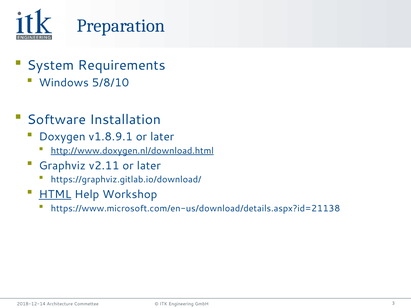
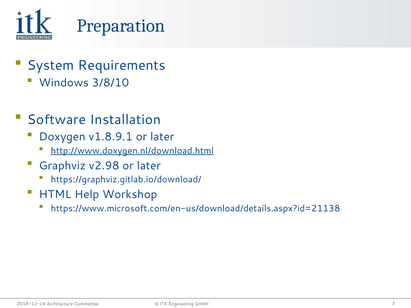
5/8/10: 5/8/10 -> 3/8/10
v2.11: v2.11 -> v2.98
HTML underline: present -> none
